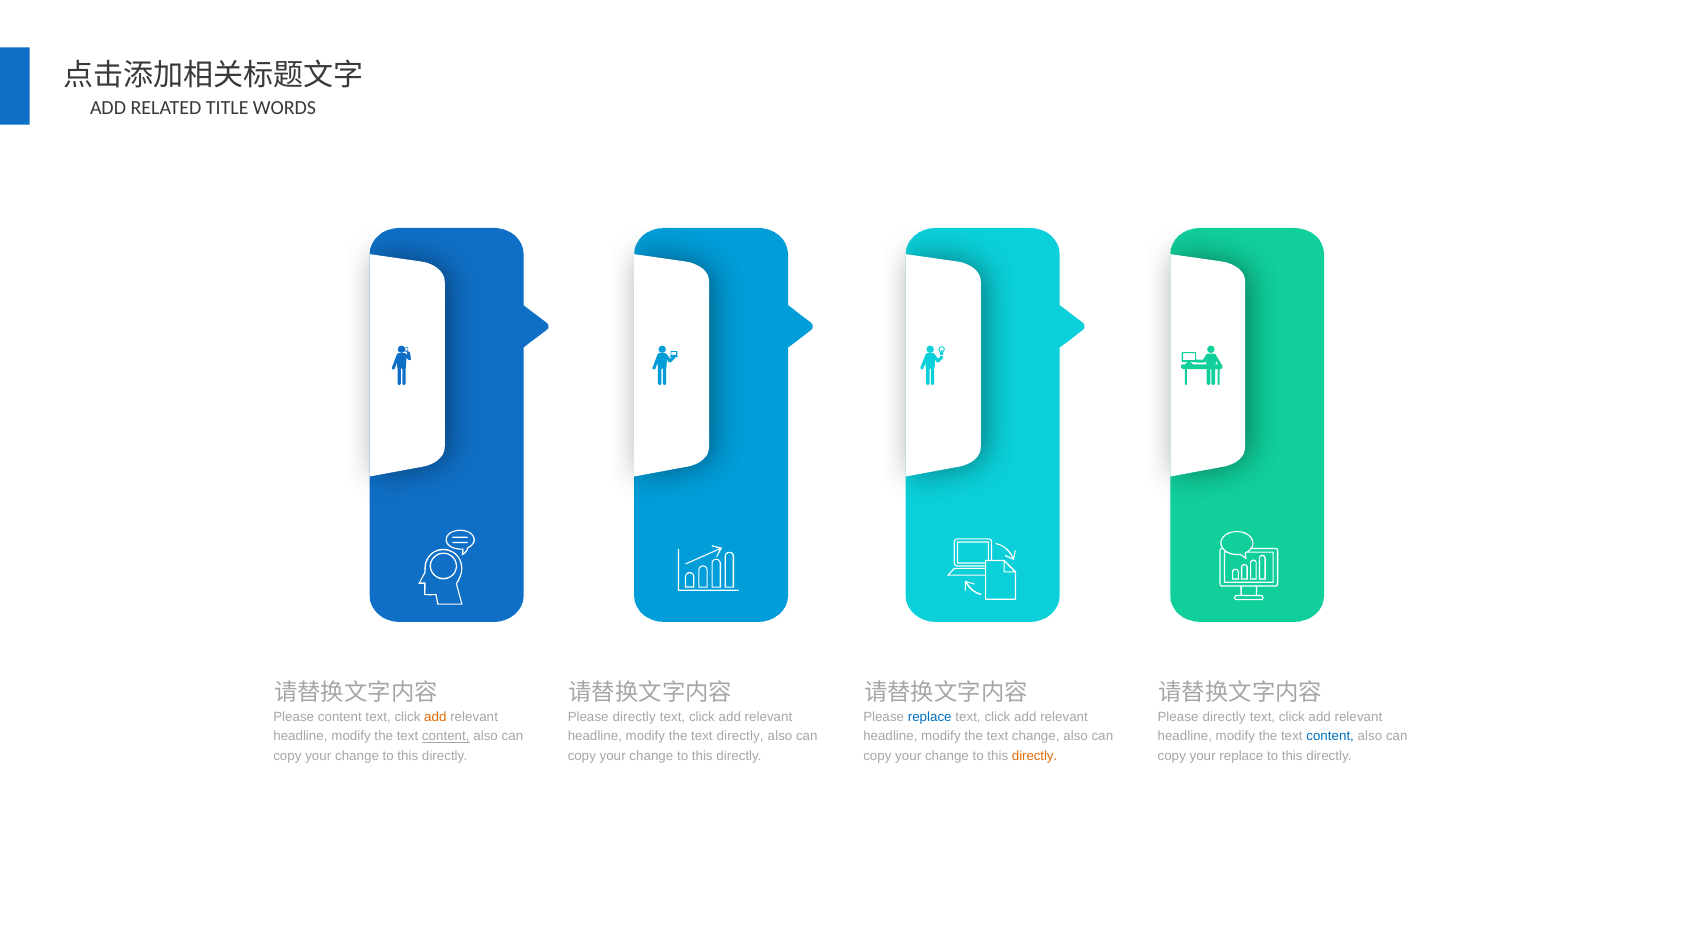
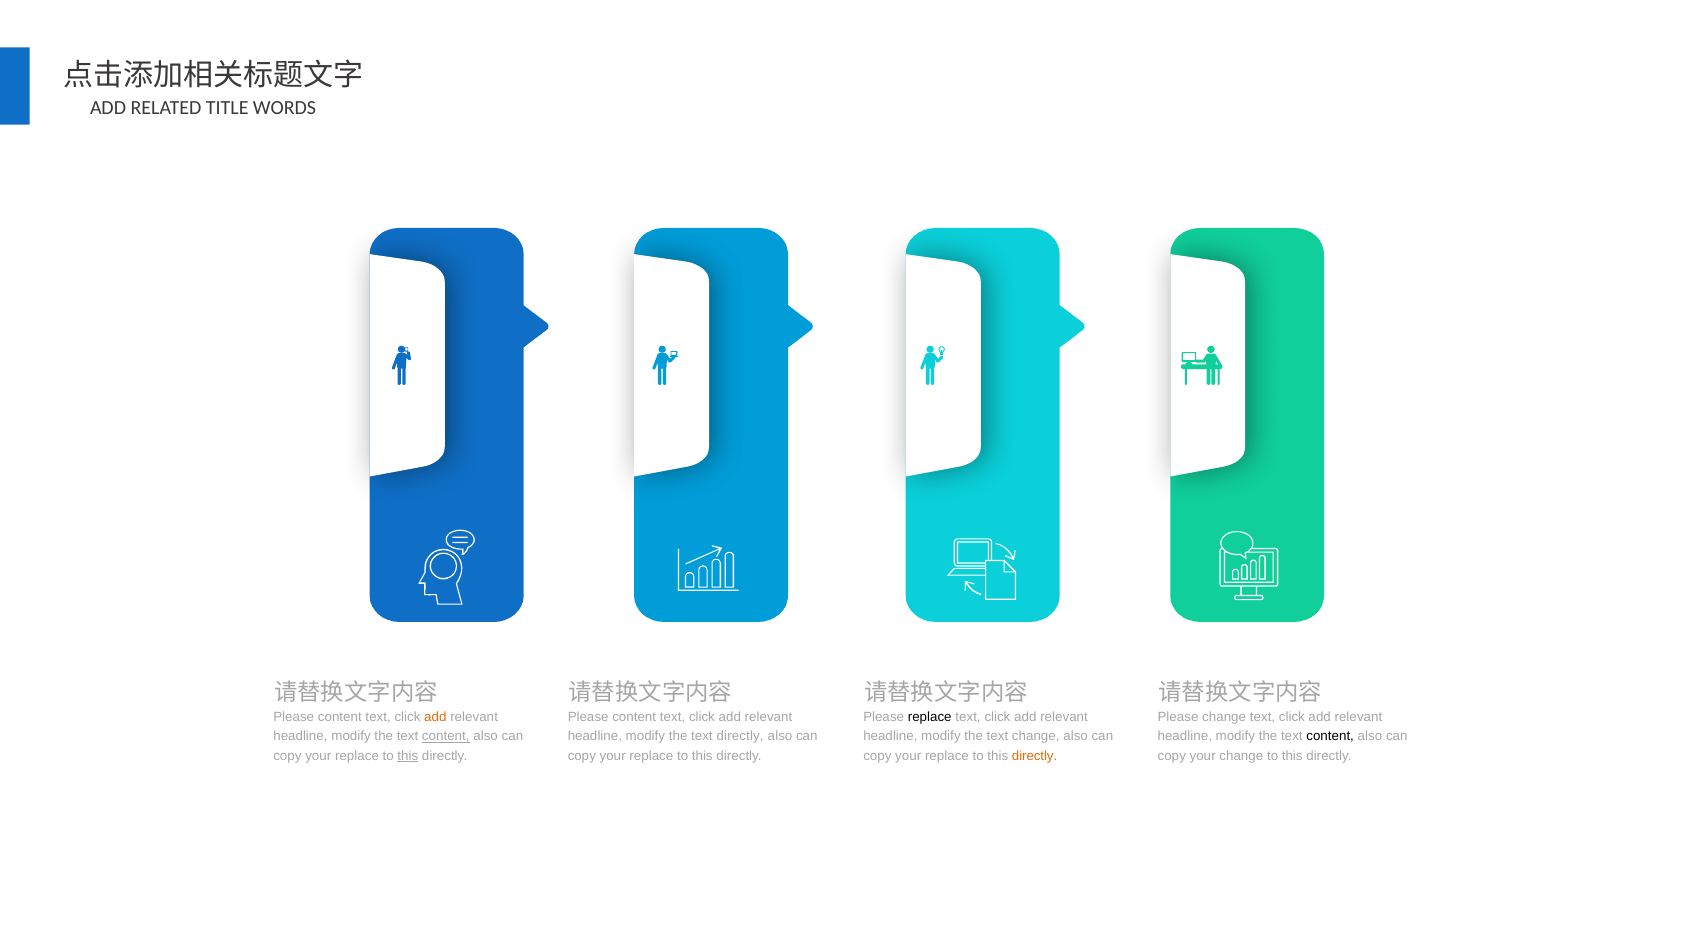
directly at (634, 717): directly -> content
replace at (930, 717) colour: blue -> black
directly at (1224, 717): directly -> change
content at (1330, 736) colour: blue -> black
change at (357, 756): change -> replace
this at (408, 756) underline: none -> present
change at (651, 756): change -> replace
change at (947, 756): change -> replace
your replace: replace -> change
